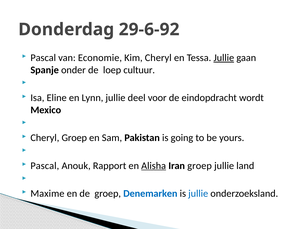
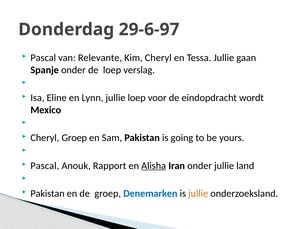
29-6-92: 29-6-92 -> 29-6-97
Economie: Economie -> Relevante
Jullie at (224, 58) underline: present -> none
cultuur: cultuur -> verslag
jullie deel: deel -> loep
Iran groep: groep -> onder
Maxime at (47, 193): Maxime -> Pakistan
jullie at (198, 193) colour: blue -> orange
